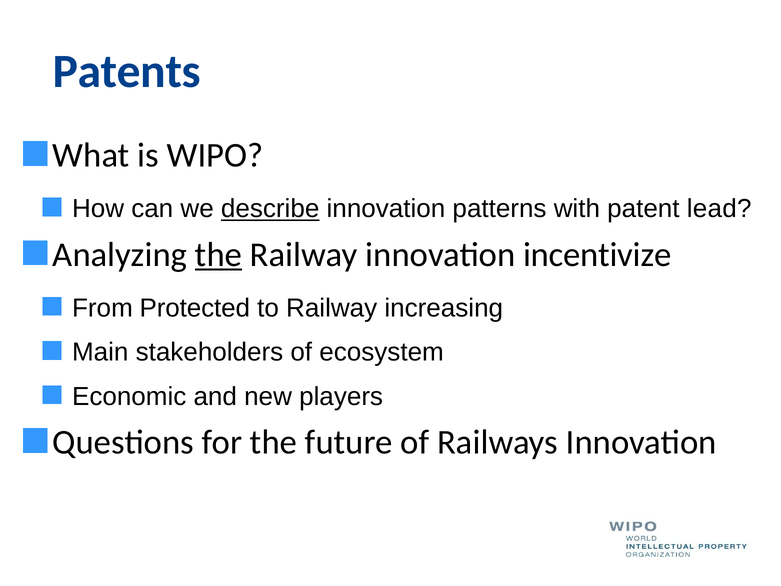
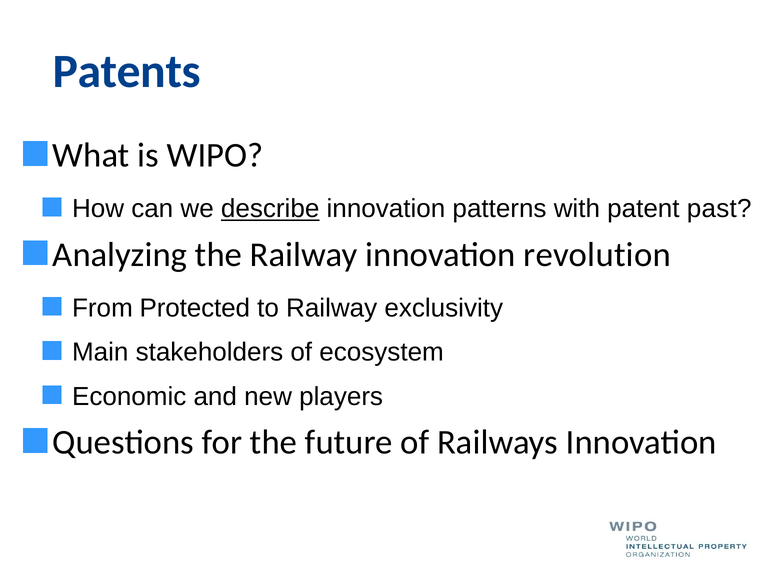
lead: lead -> past
the at (219, 255) underline: present -> none
incentivize: incentivize -> revolution
increasing: increasing -> exclusivity
